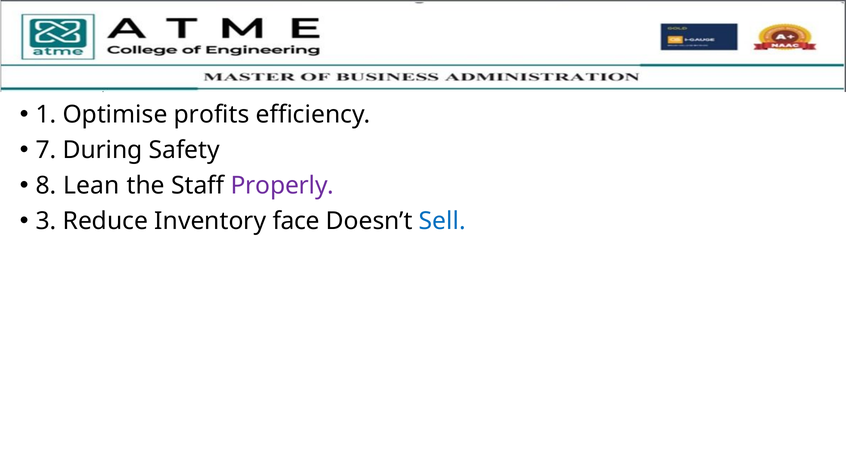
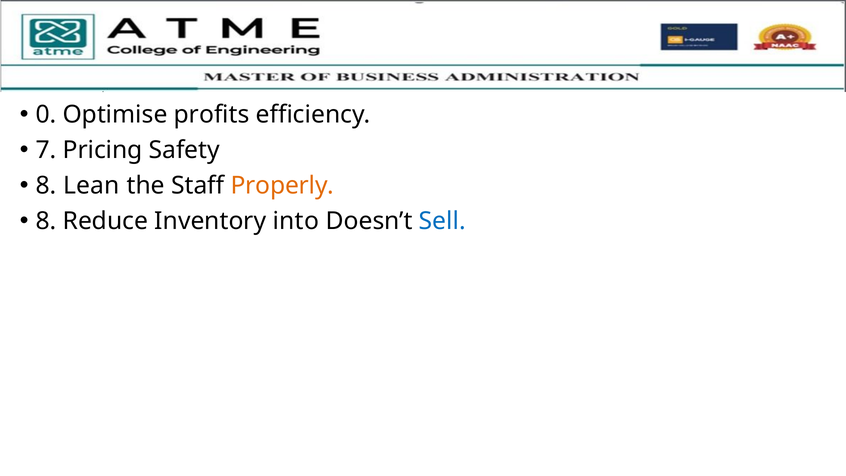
1: 1 -> 0
During: During -> Pricing
Properly colour: purple -> orange
3 at (46, 221): 3 -> 8
face: face -> into
